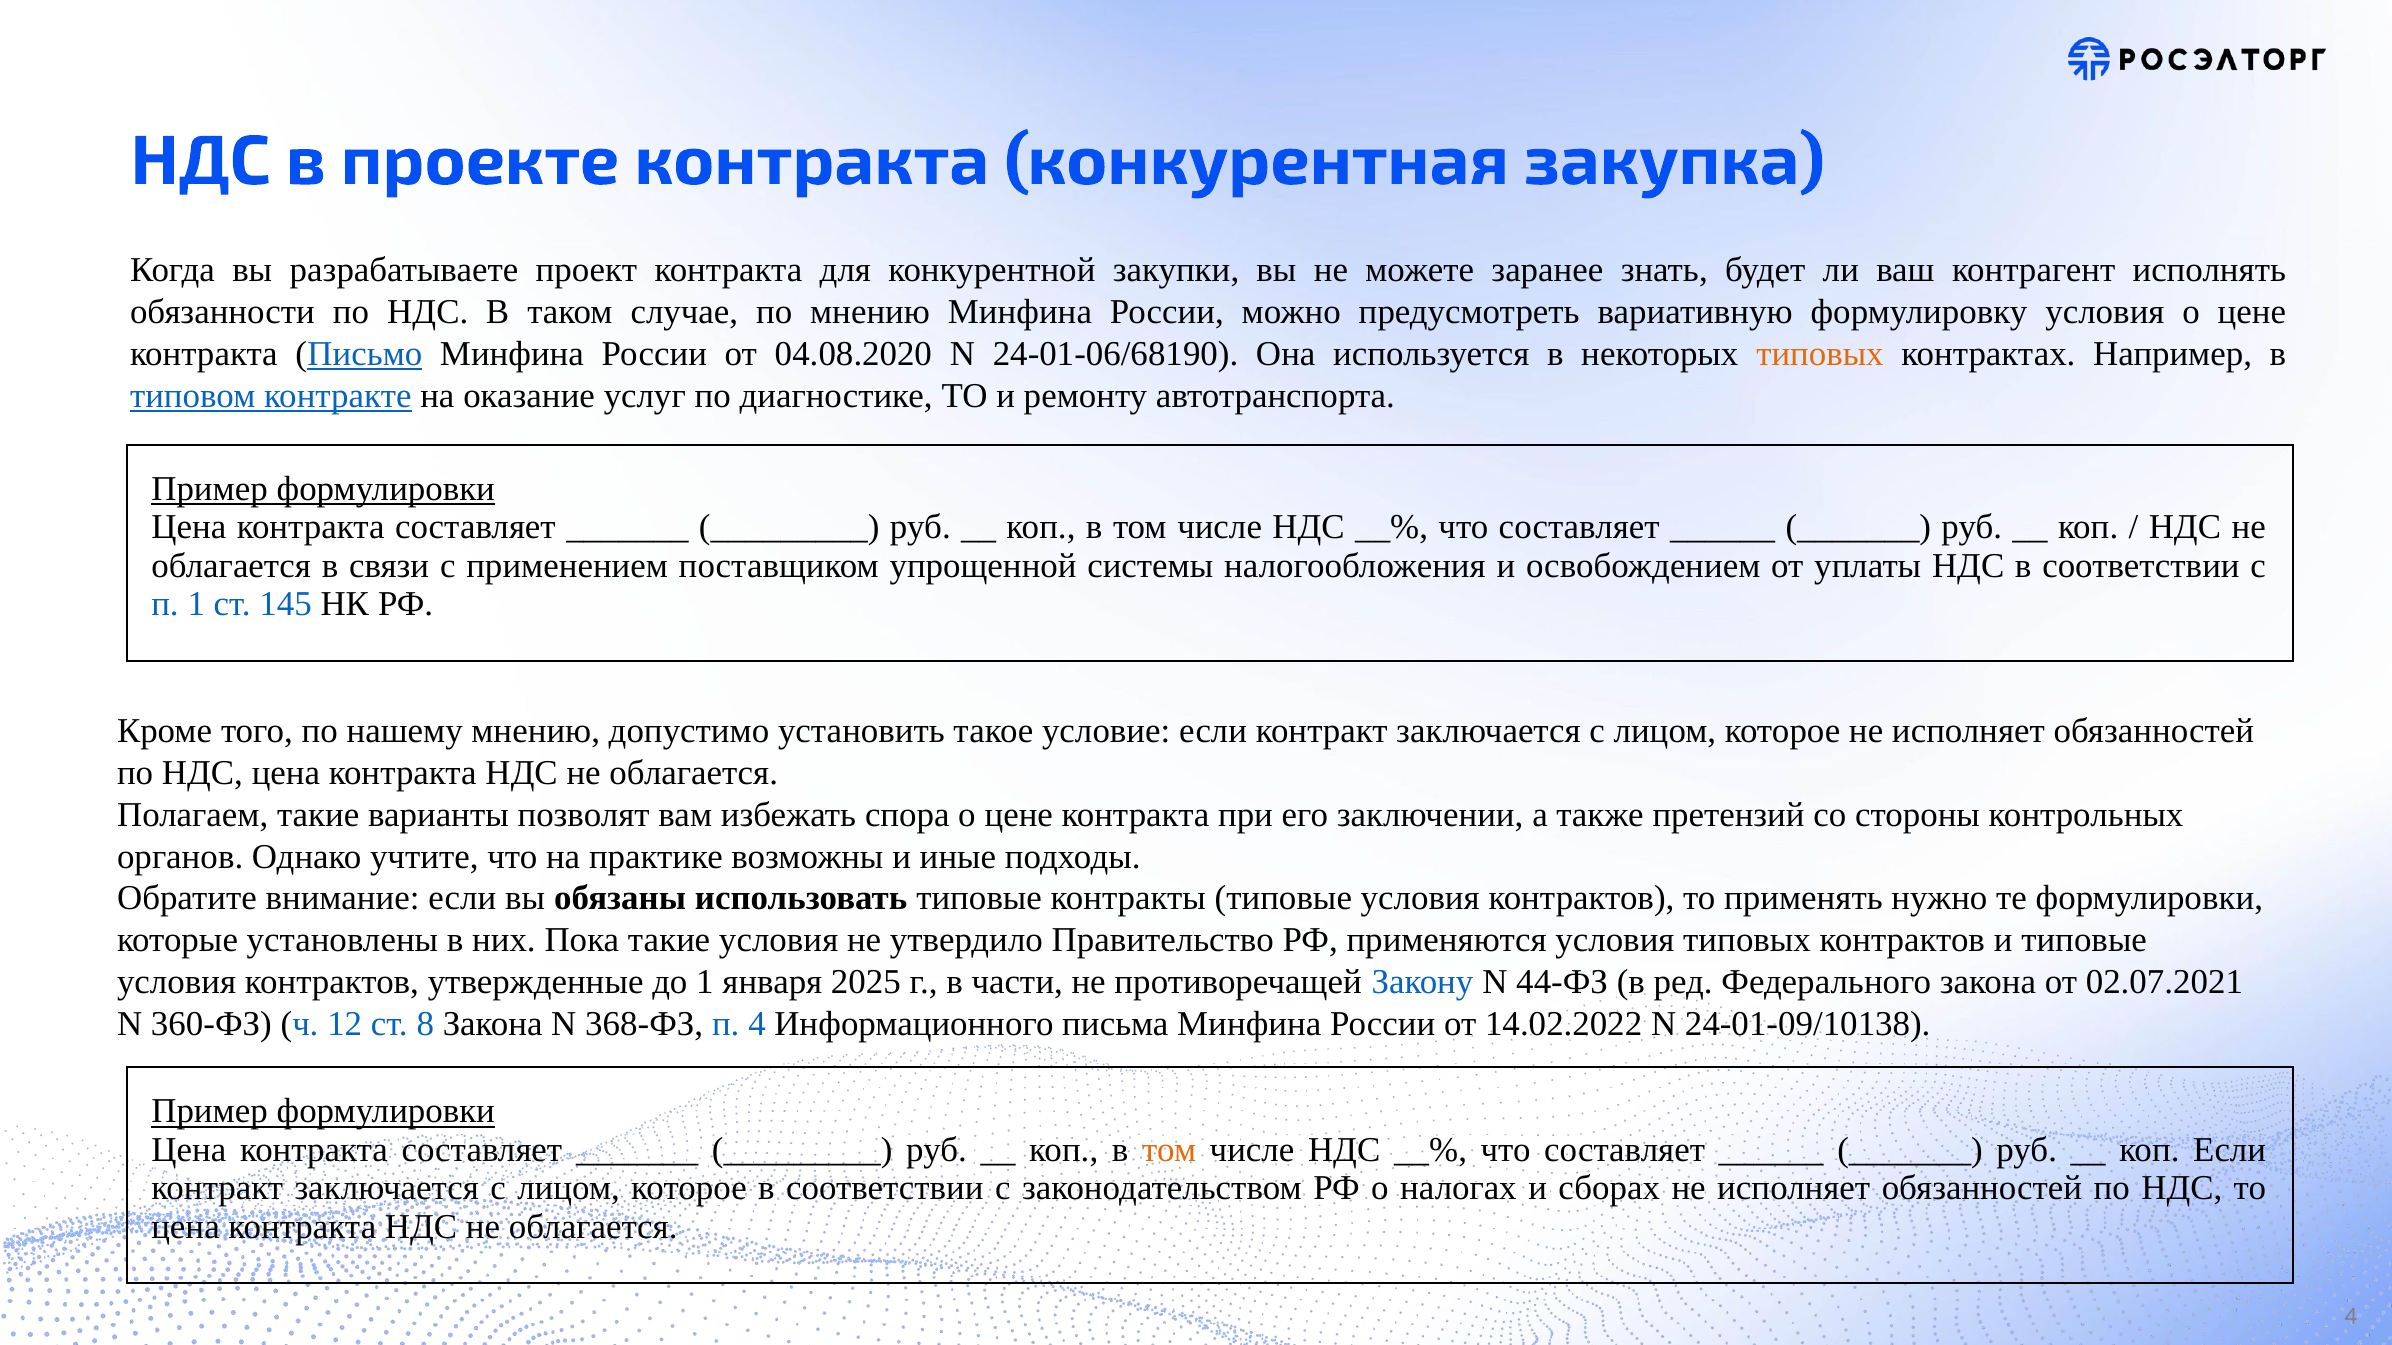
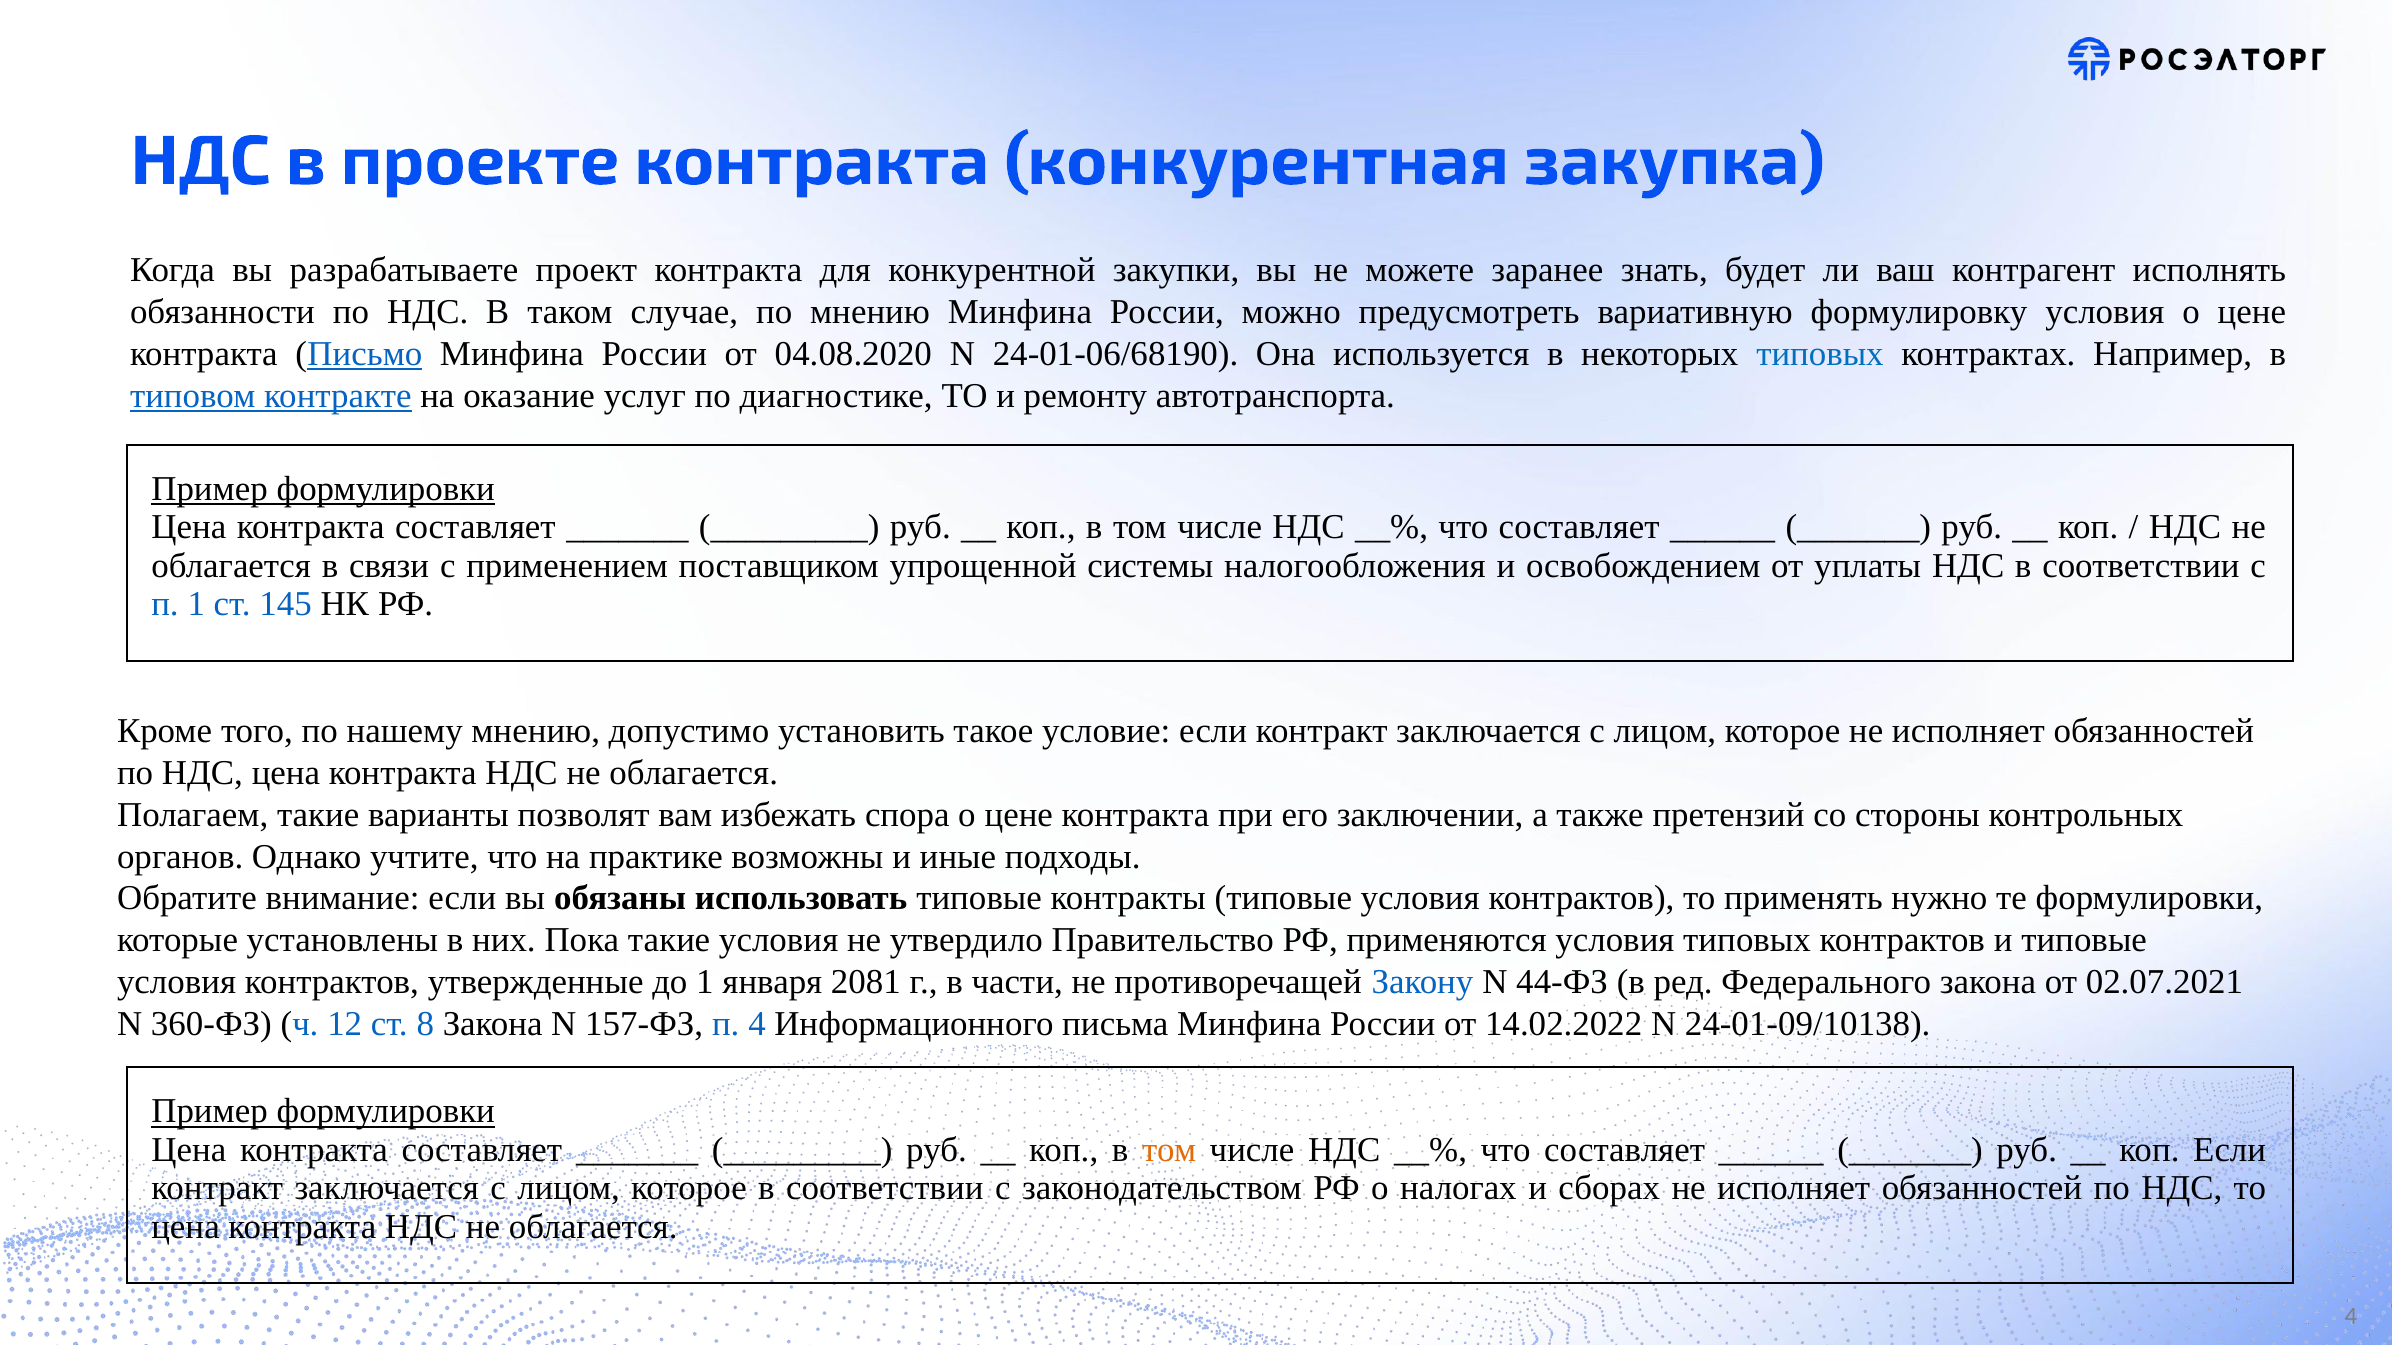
типовых at (1820, 354) colour: orange -> blue
2025: 2025 -> 2081
368-ФЗ: 368-ФЗ -> 157-ФЗ
